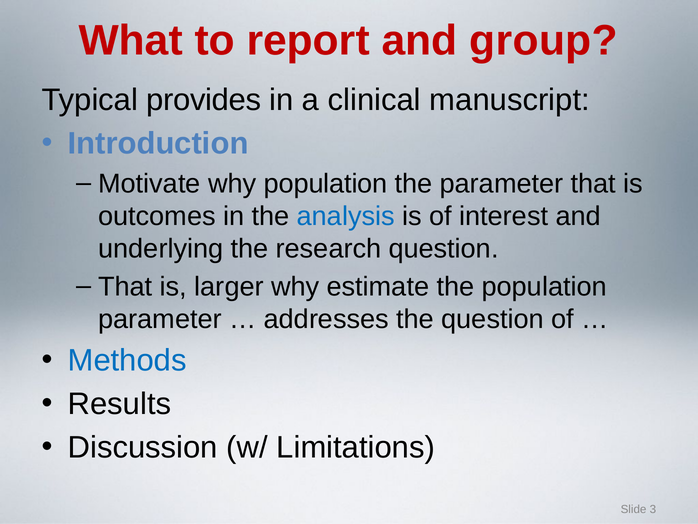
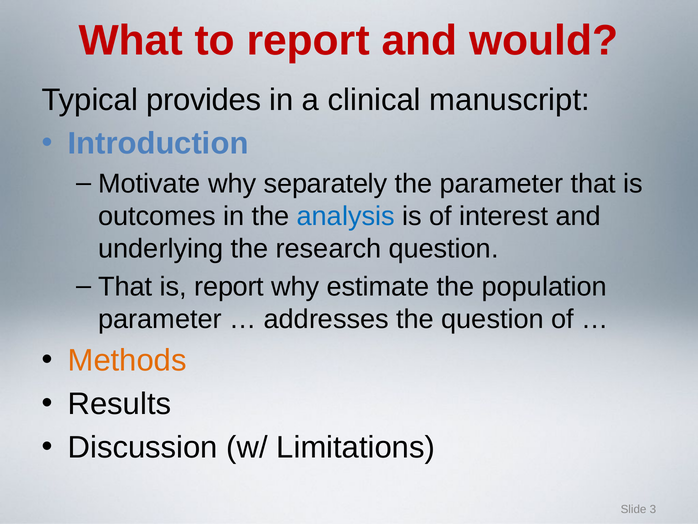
group: group -> would
why population: population -> separately
is larger: larger -> report
Methods colour: blue -> orange
